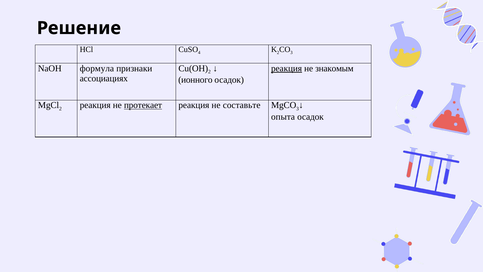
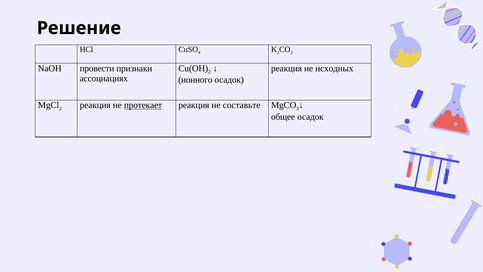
формула: формула -> провести
реакция at (287, 68) underline: present -> none
знакомым: знакомым -> исходных
опыта: опыта -> общее
